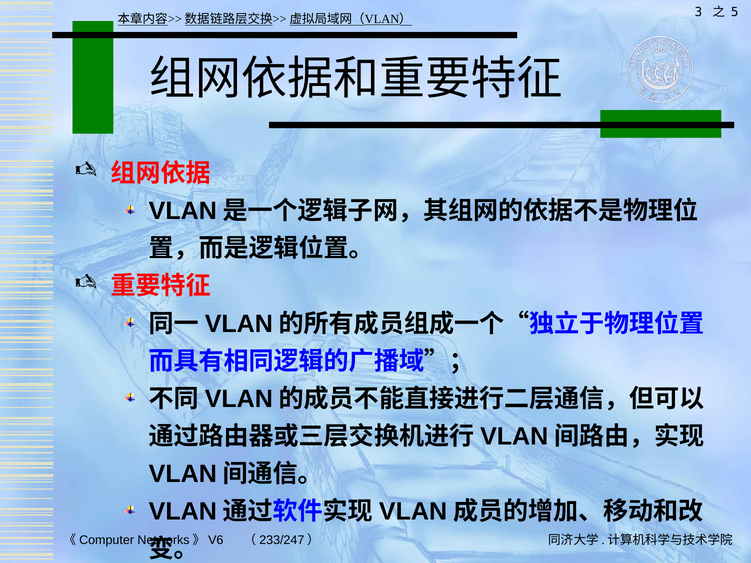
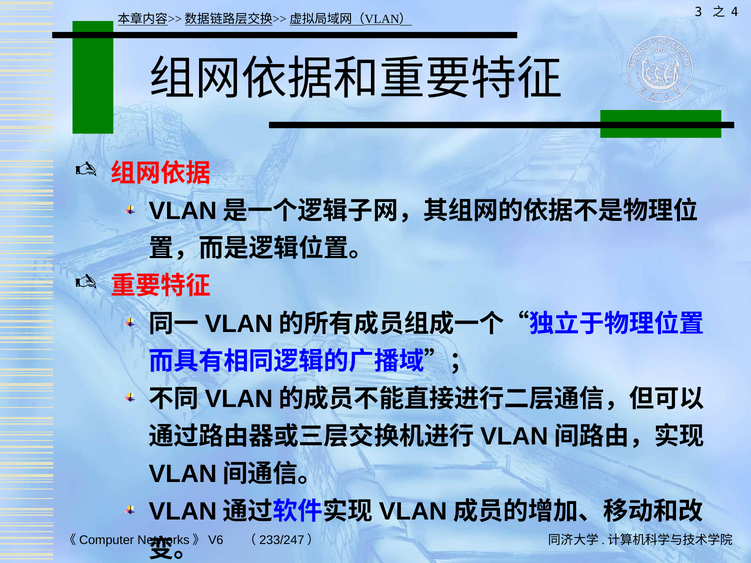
5: 5 -> 4
